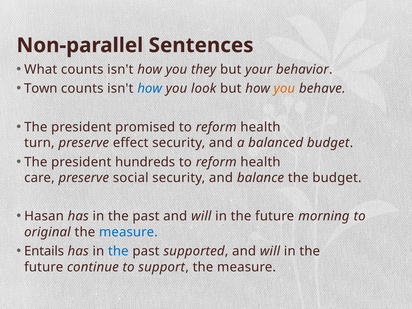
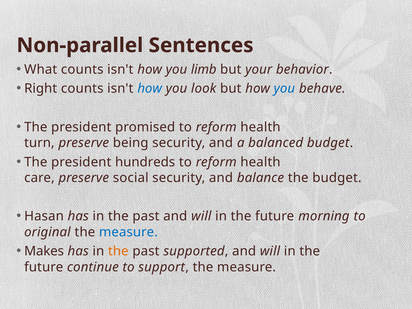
they: they -> limb
Town: Town -> Right
you at (284, 89) colour: orange -> blue
effect: effect -> being
Entails: Entails -> Makes
the at (118, 251) colour: blue -> orange
